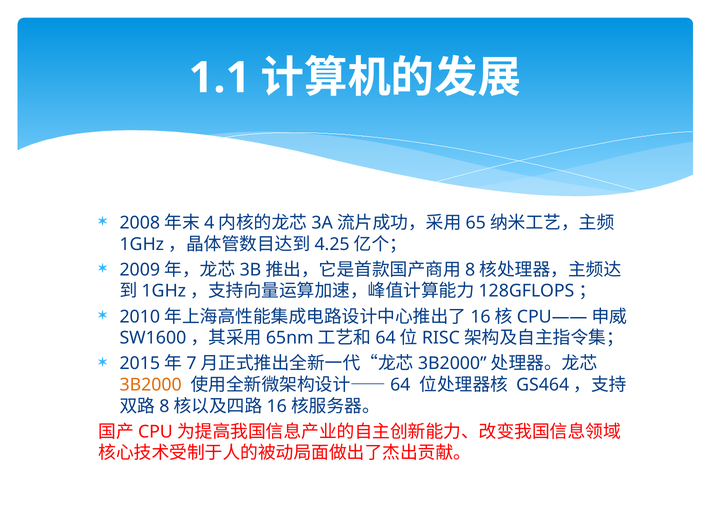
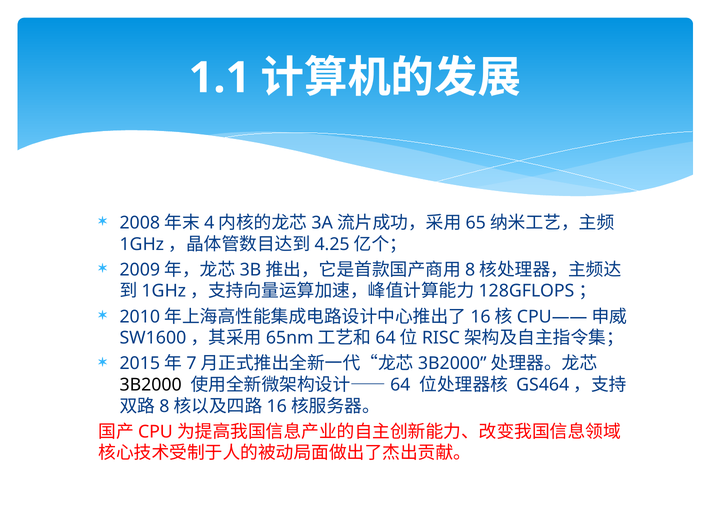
3B2000 colour: orange -> black
